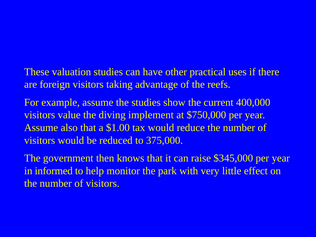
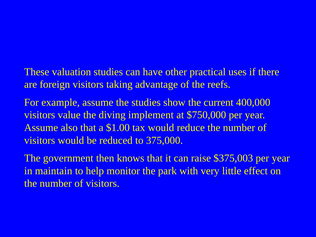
$345,000: $345,000 -> $375,003
informed: informed -> maintain
